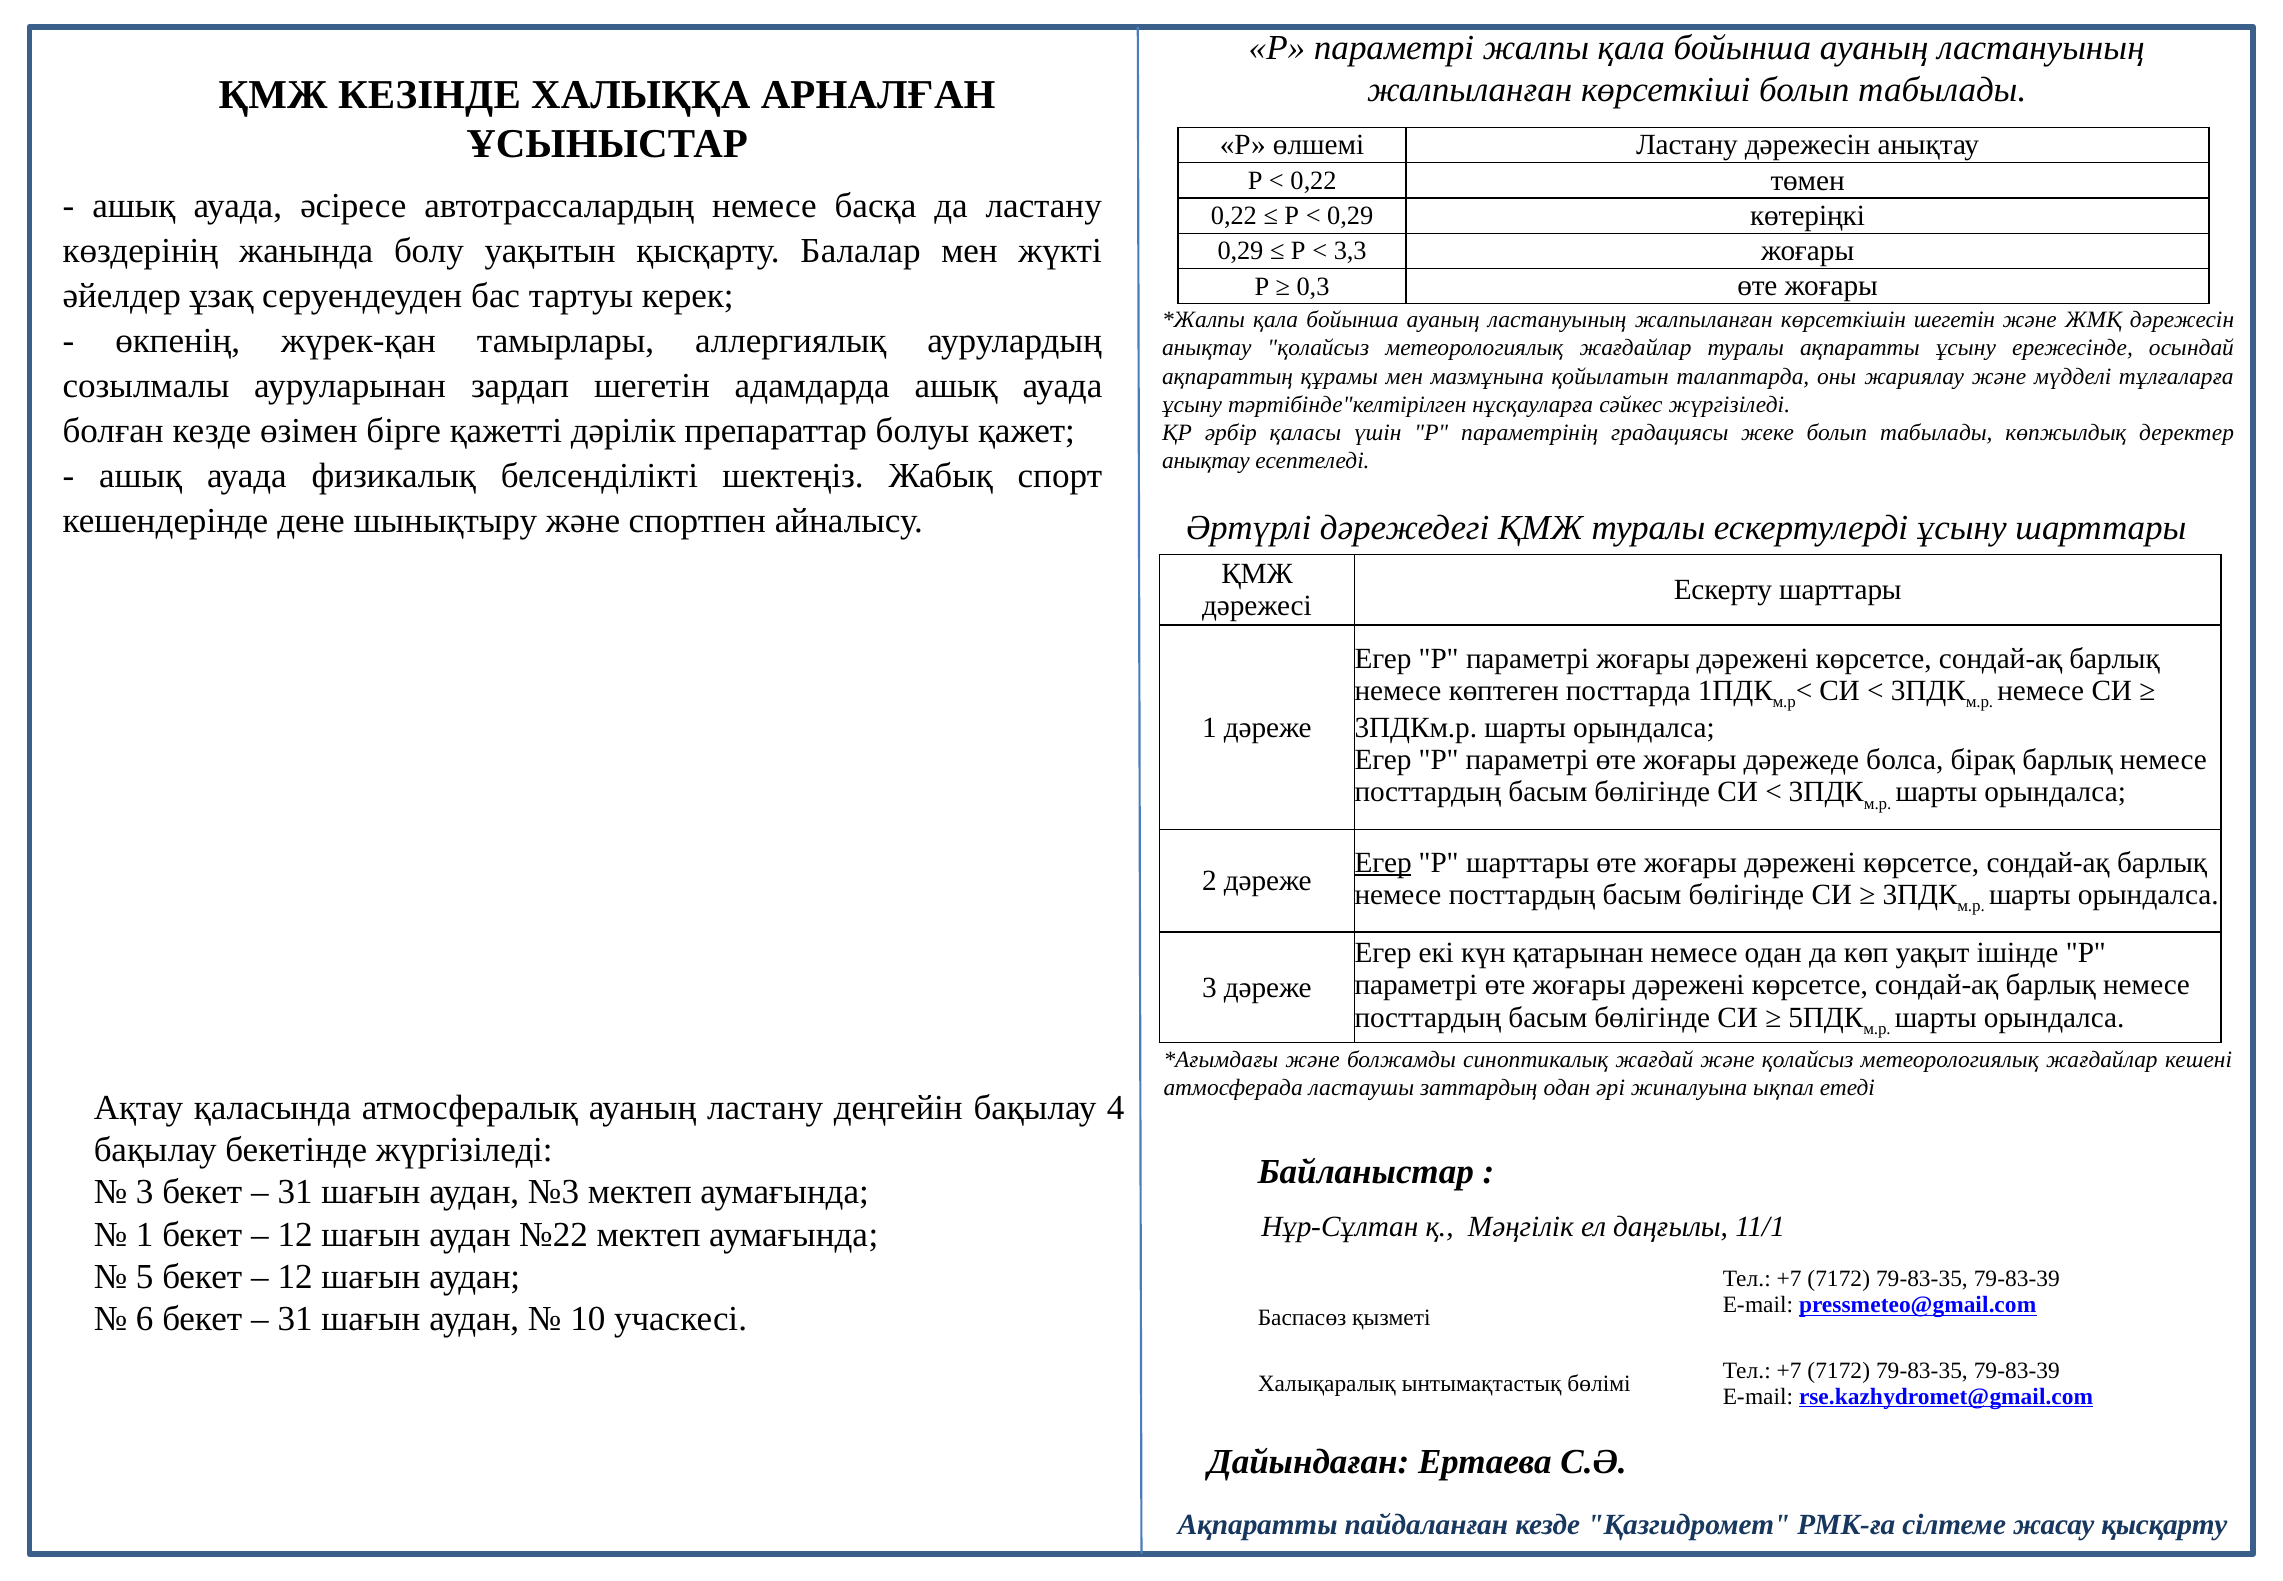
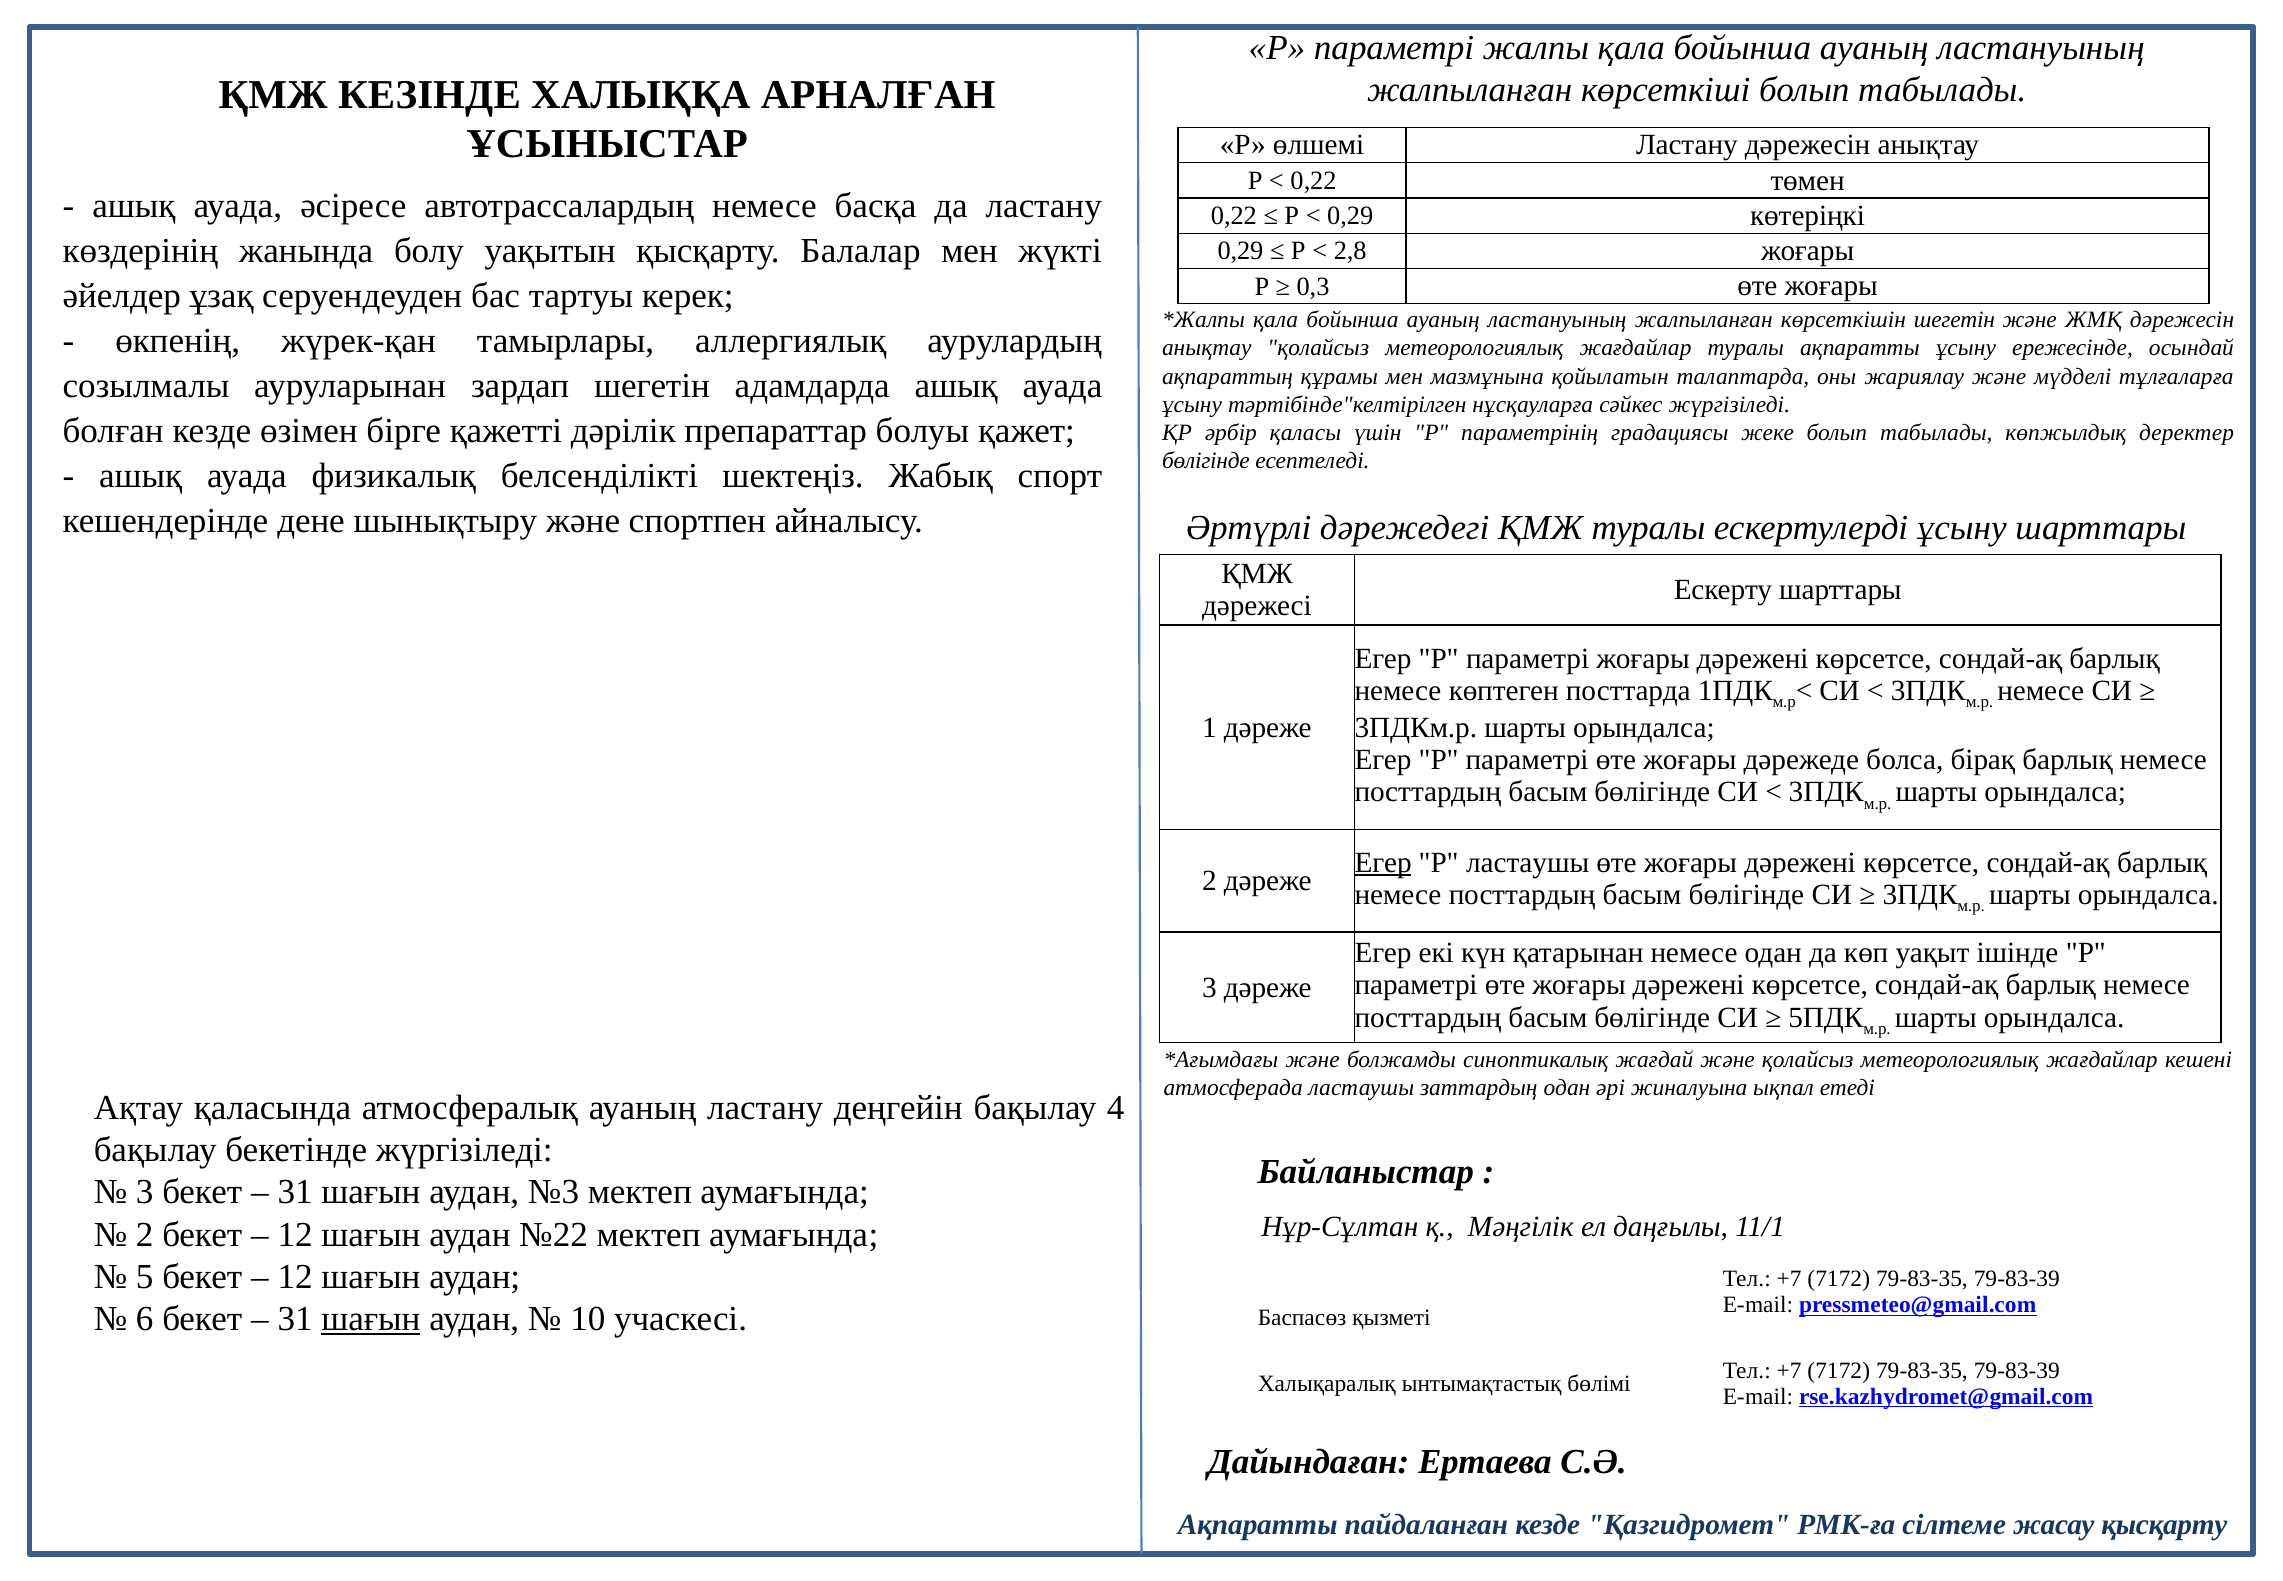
3,3: 3,3 -> 2,8
анықтау at (1206, 460): анықтау -> бөлігінде
Р шарттары: шарттары -> ластаушы
1 at (145, 1234): 1 -> 2
шағын at (371, 1318) underline: none -> present
